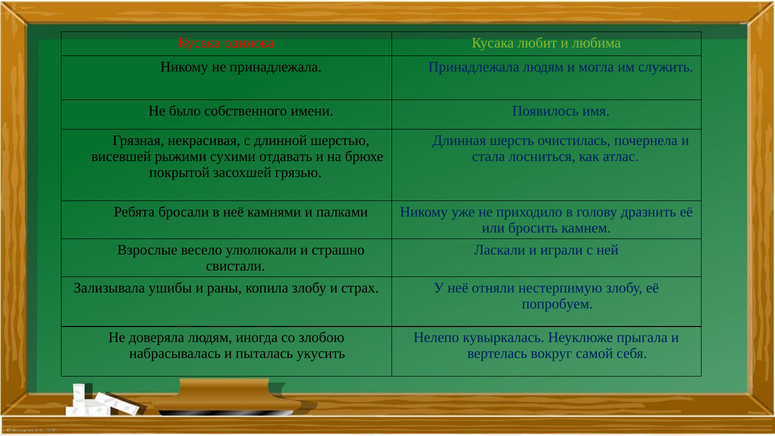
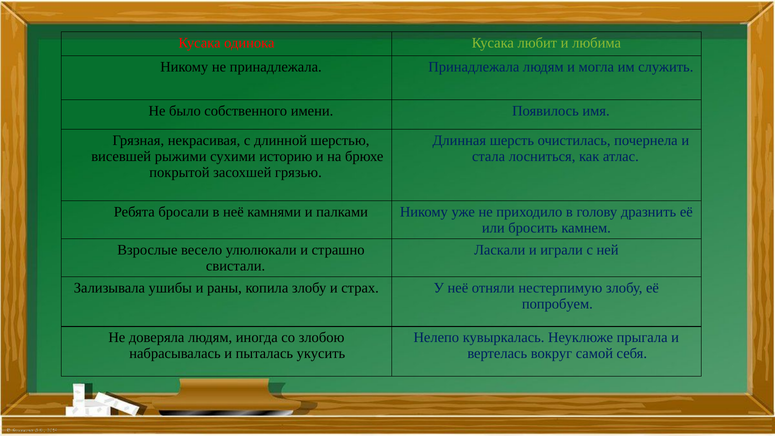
отдавать: отдавать -> историю
